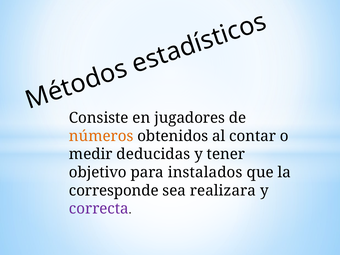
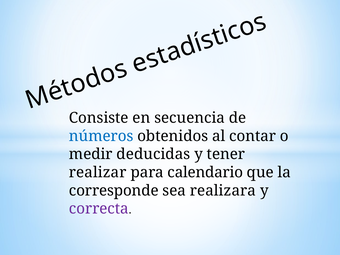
jugadores: jugadores -> secuencia
números colour: orange -> blue
objetivo: objetivo -> realizar
instalados: instalados -> calendario
